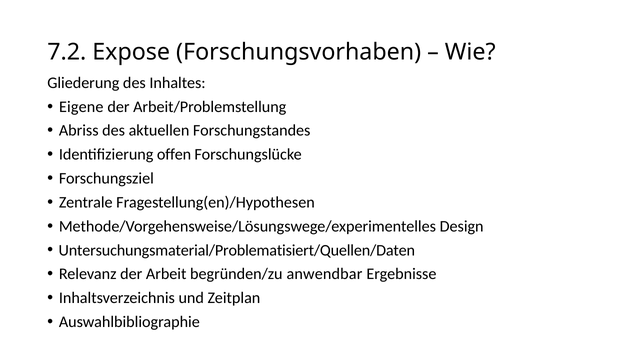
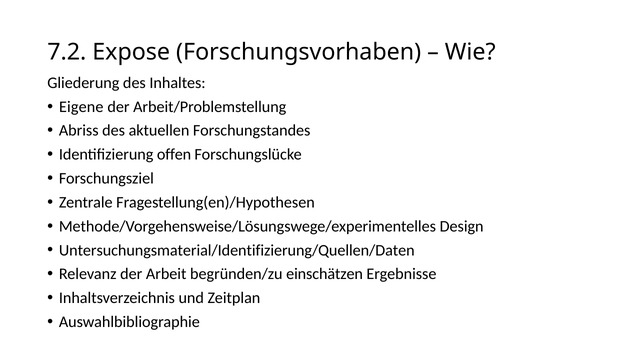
Untersuchungsmaterial/Problematisiert/Quellen/Daten: Untersuchungsmaterial/Problematisiert/Quellen/Daten -> Untersuchungsmaterial/Identifizierung/Quellen/Daten
anwendbar: anwendbar -> einschätzen
